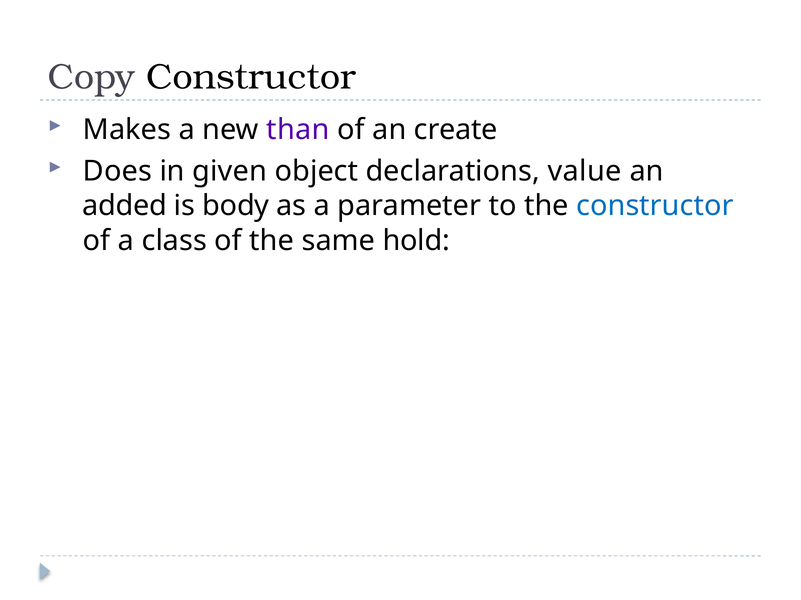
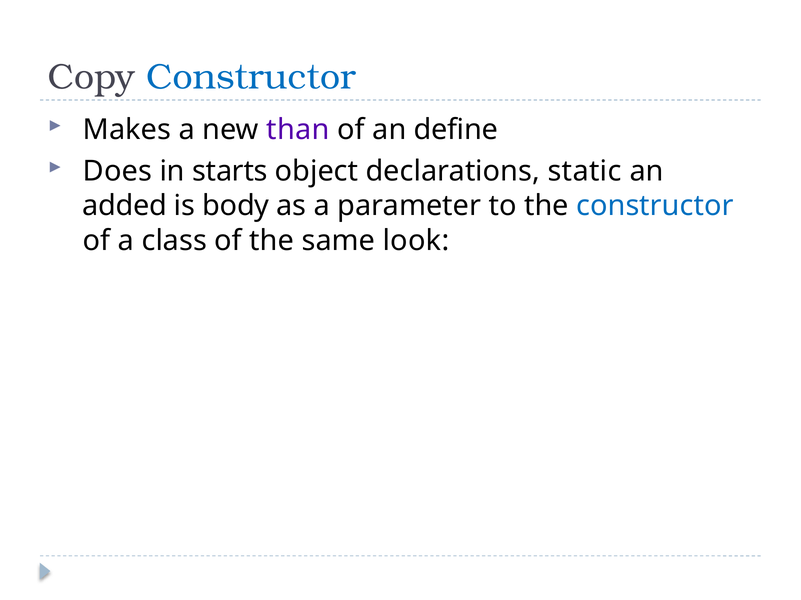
Constructor at (251, 77) colour: black -> blue
create: create -> define
given: given -> starts
value: value -> static
hold: hold -> look
